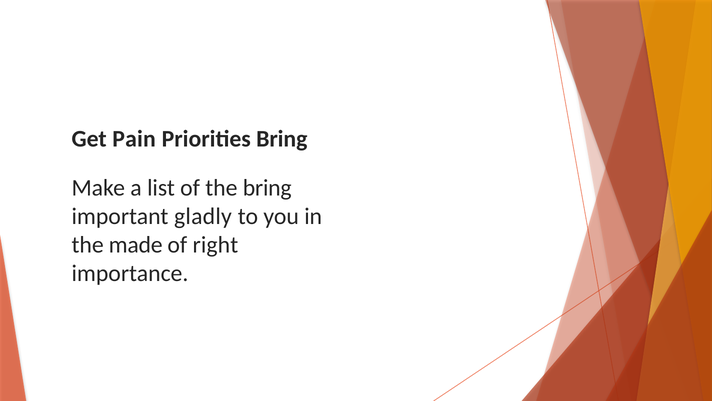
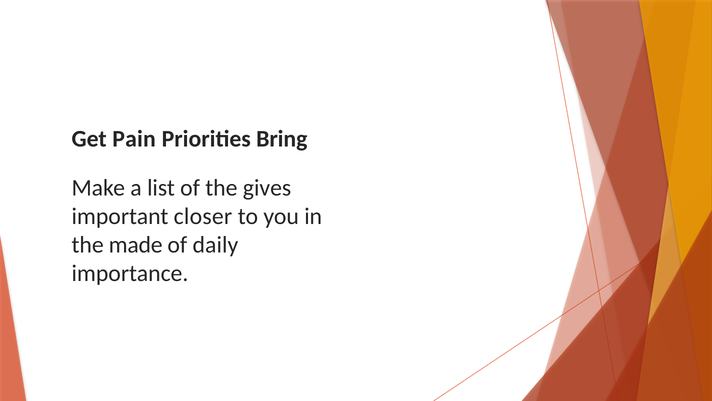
the bring: bring -> gives
gladly: gladly -> closer
right: right -> daily
